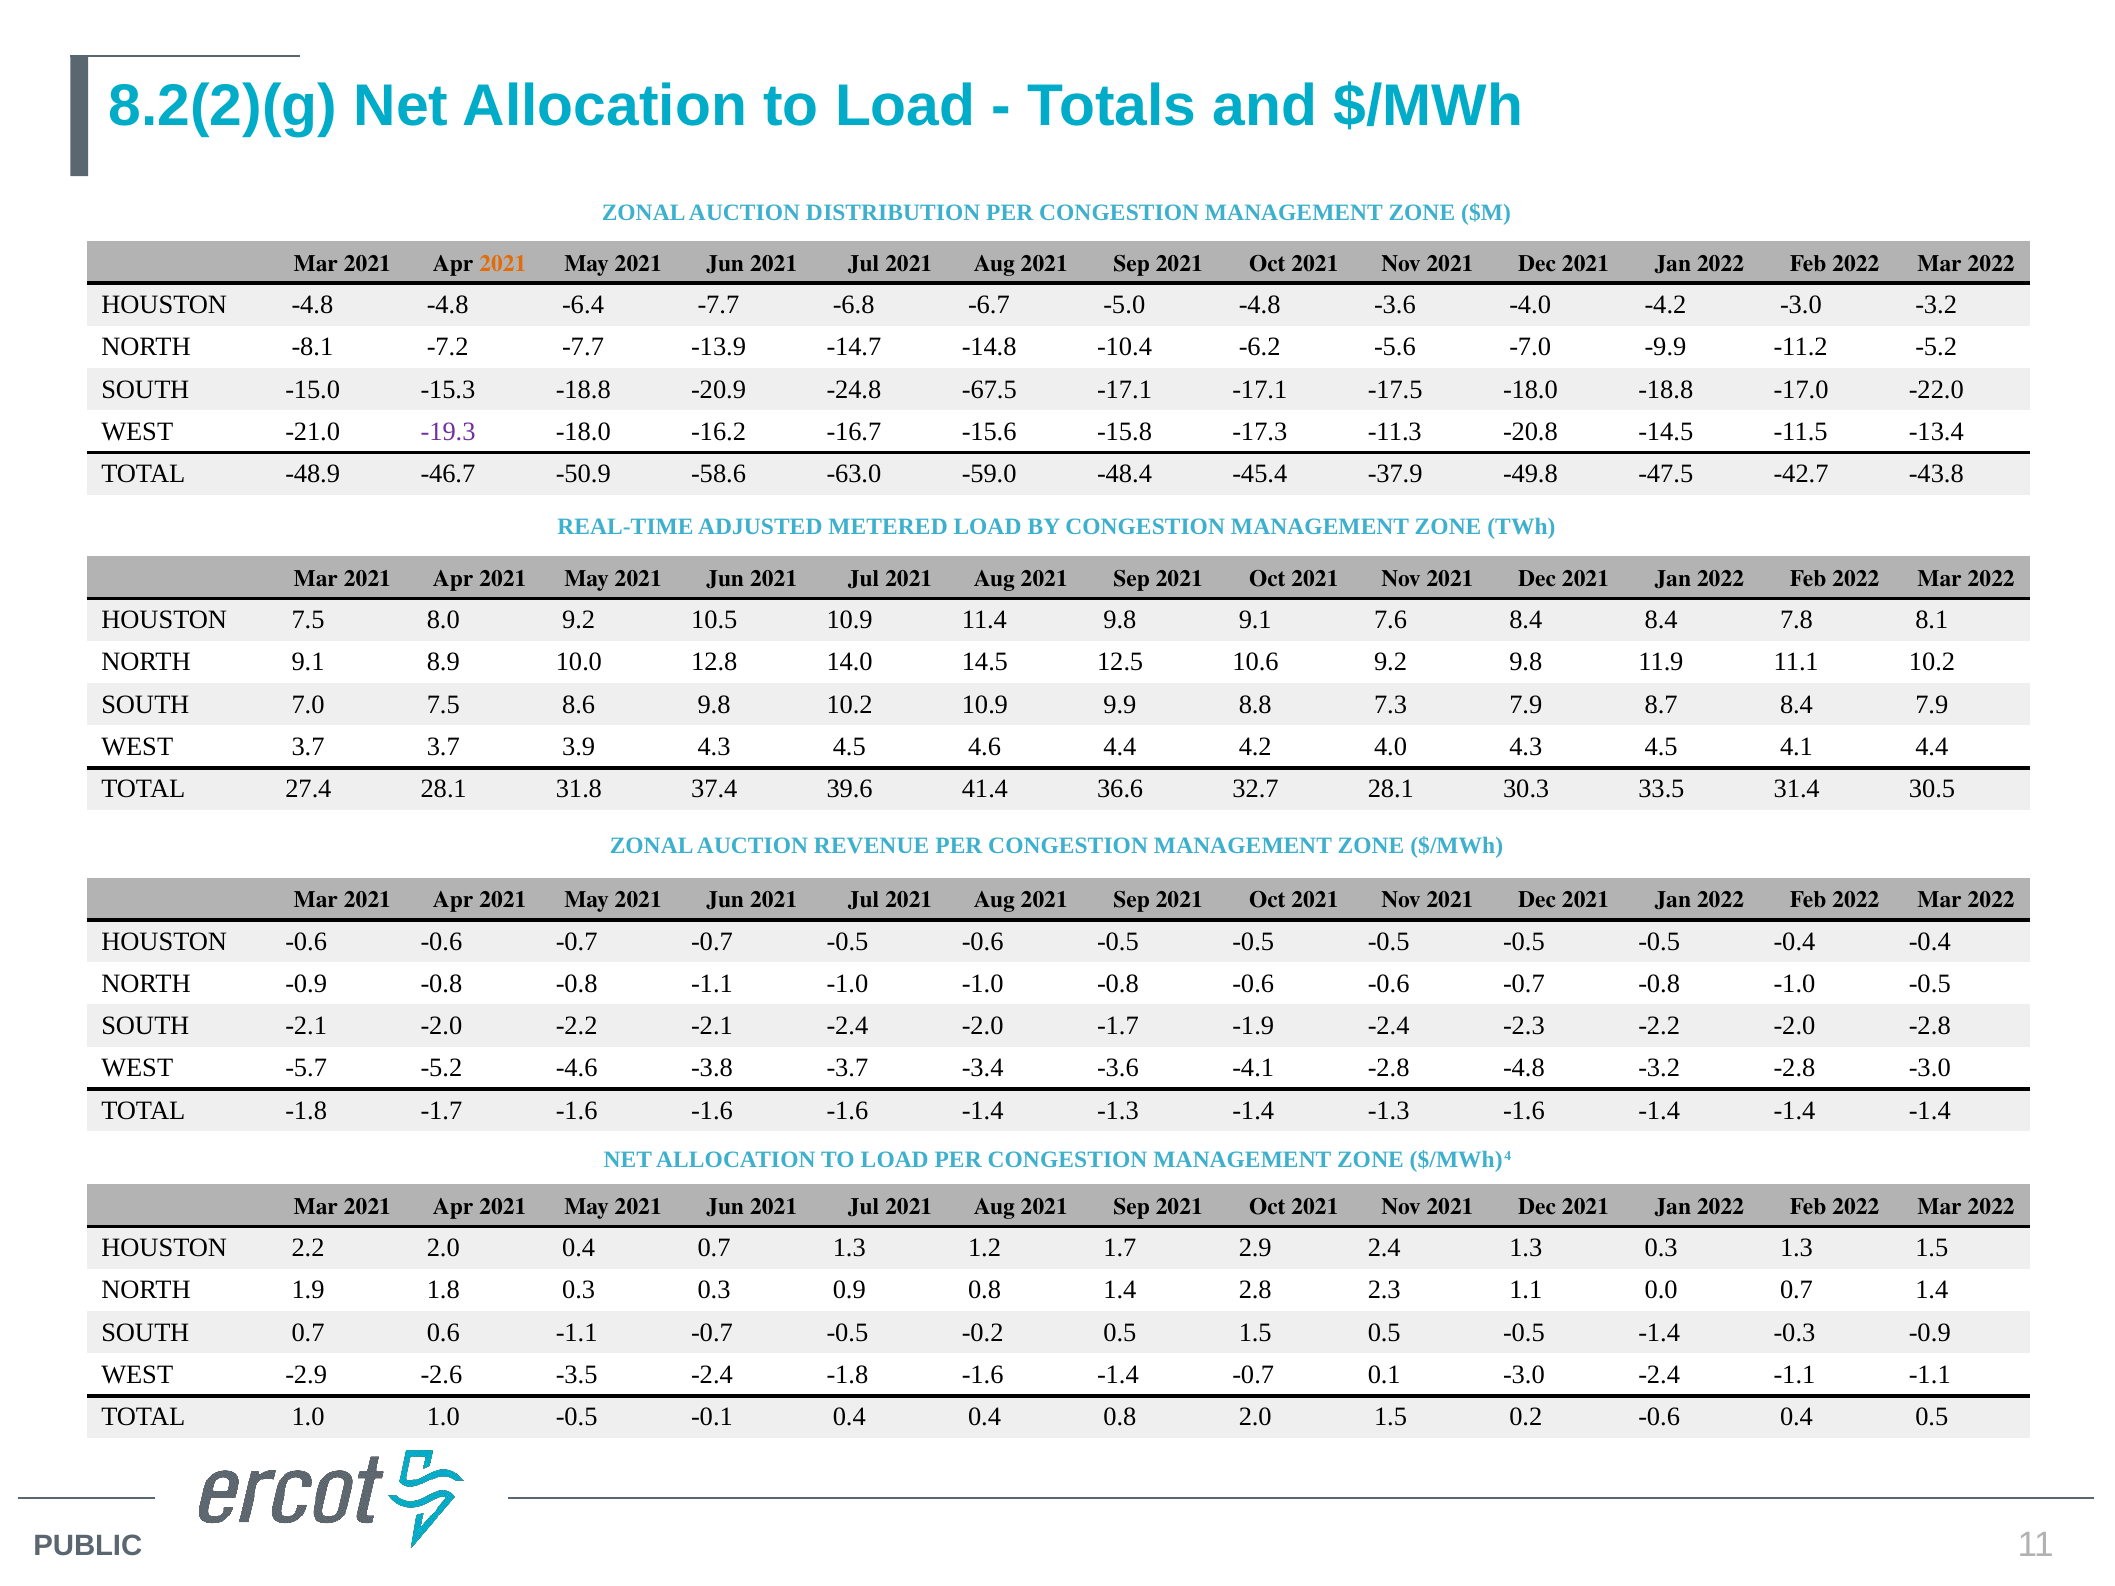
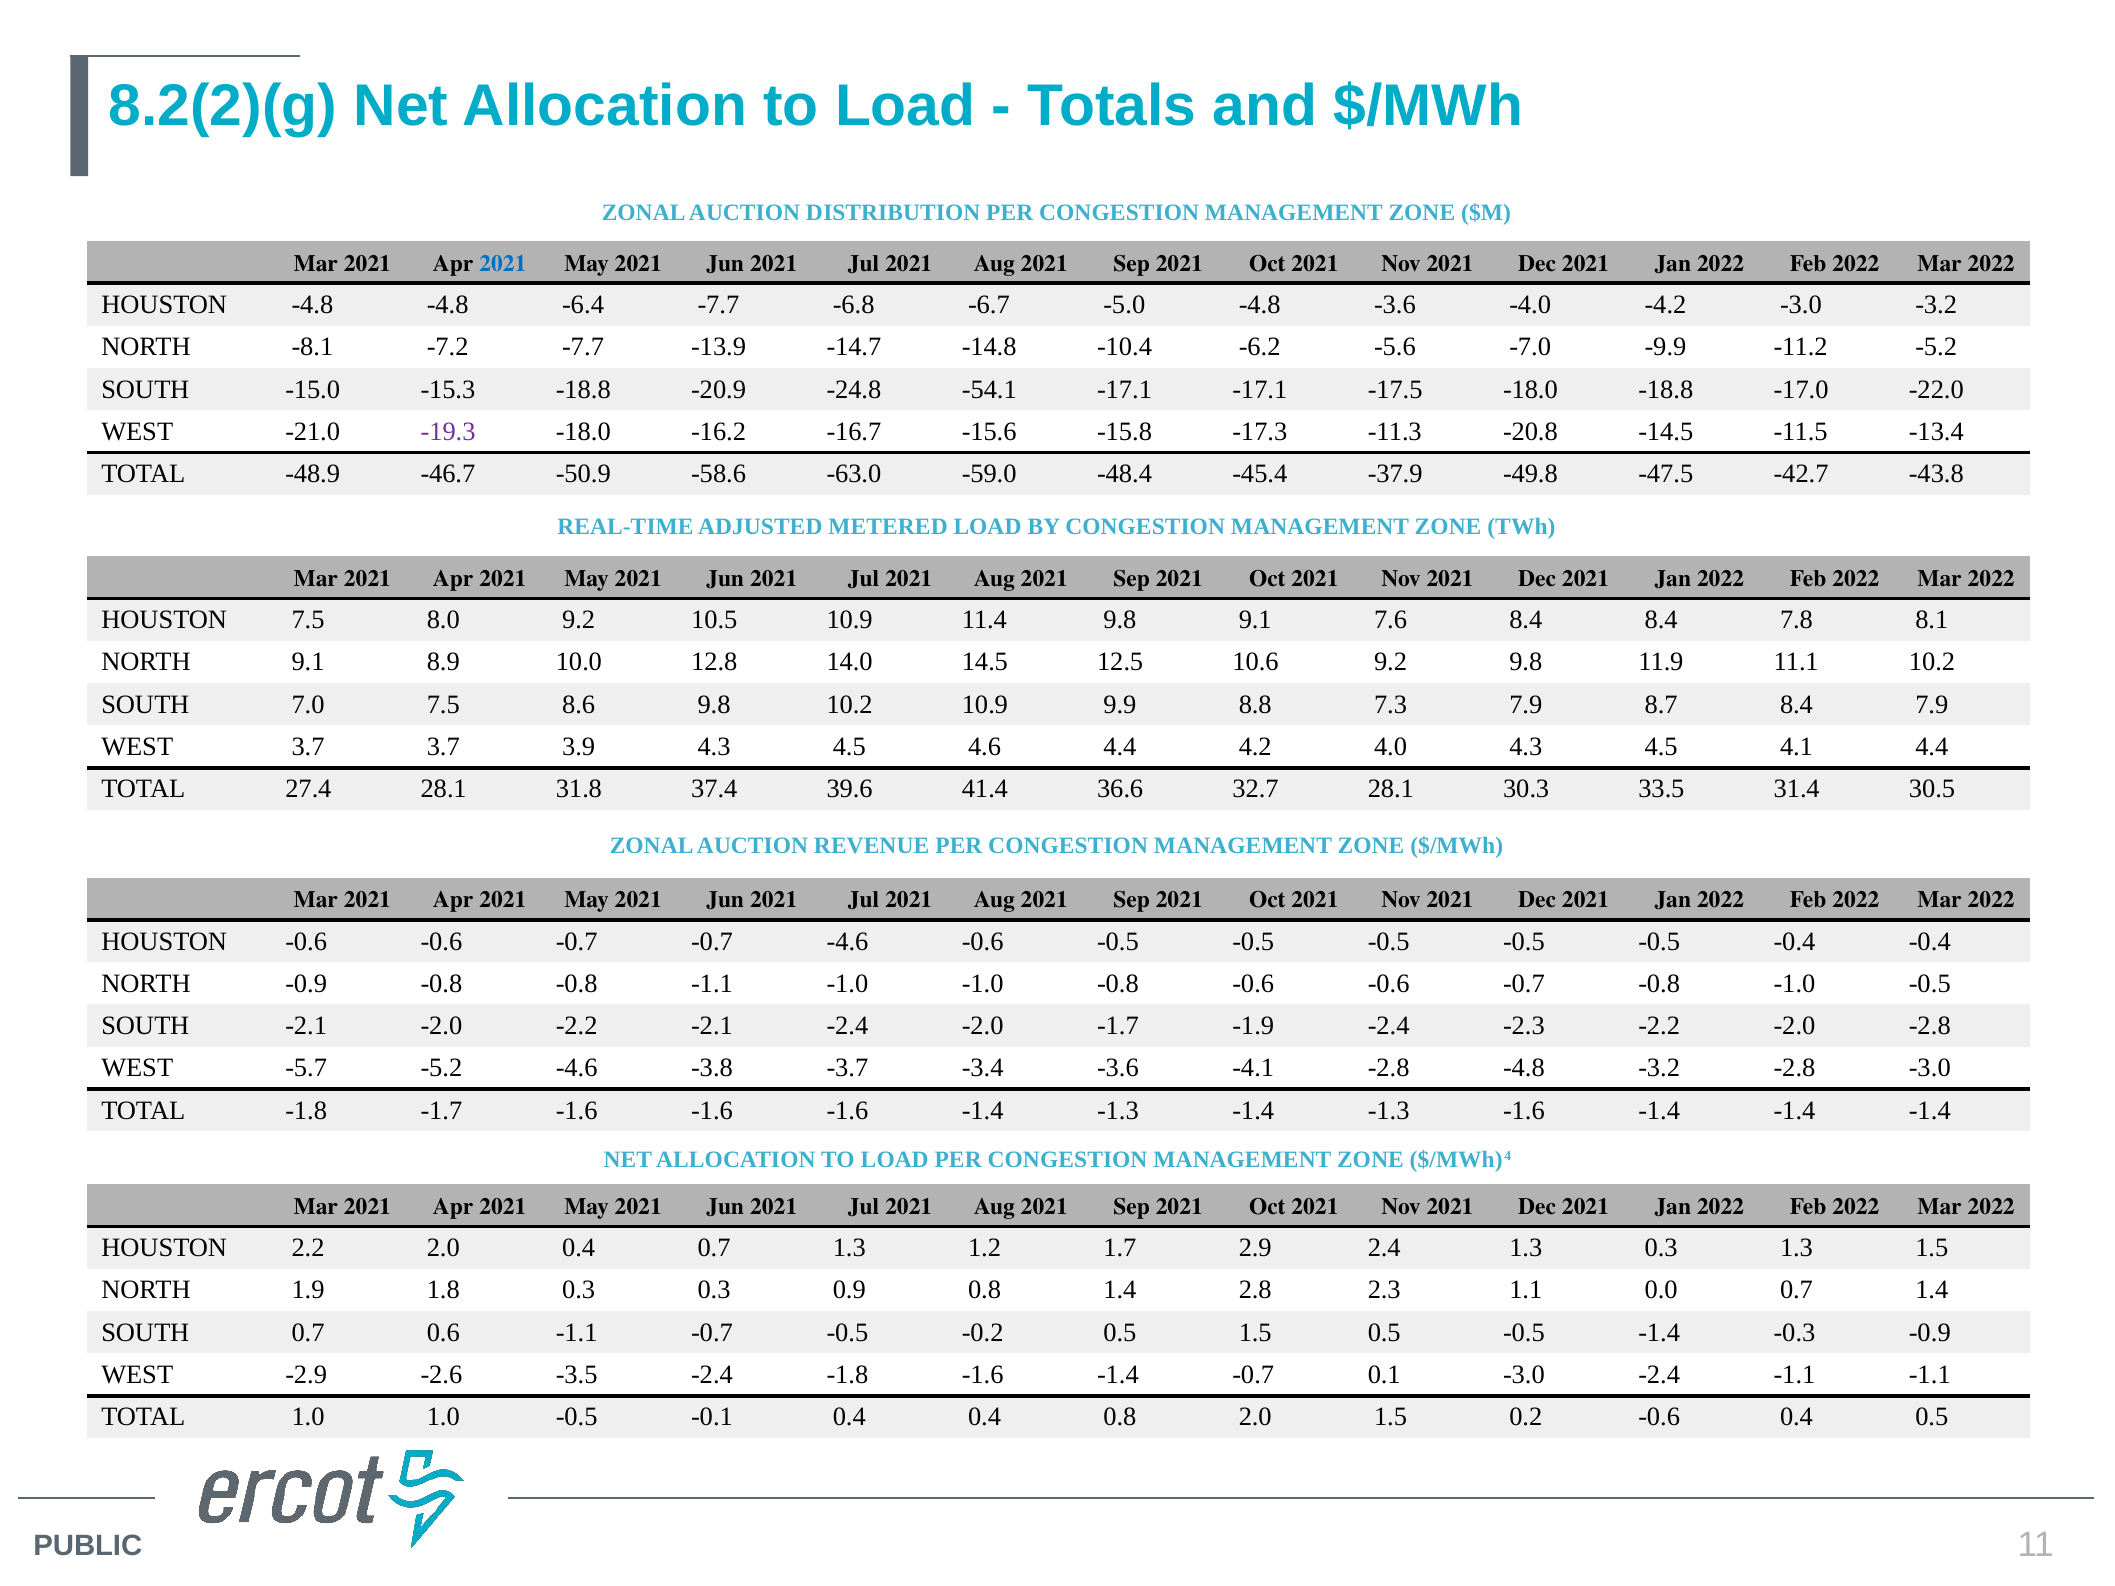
2021 at (503, 264) colour: orange -> blue
-67.5: -67.5 -> -54.1
-0.7 -0.7 -0.5: -0.5 -> -4.6
